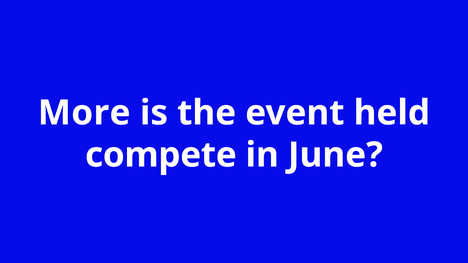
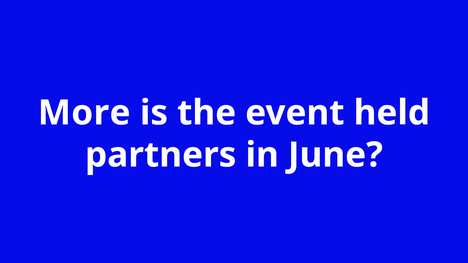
compete: compete -> partners
